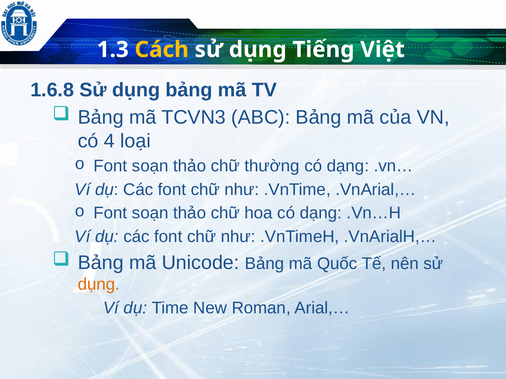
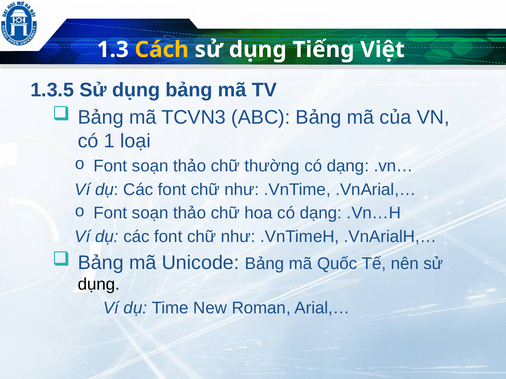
1.6.8: 1.6.8 -> 1.3.5
4: 4 -> 1
dụng at (99, 285) colour: orange -> black
